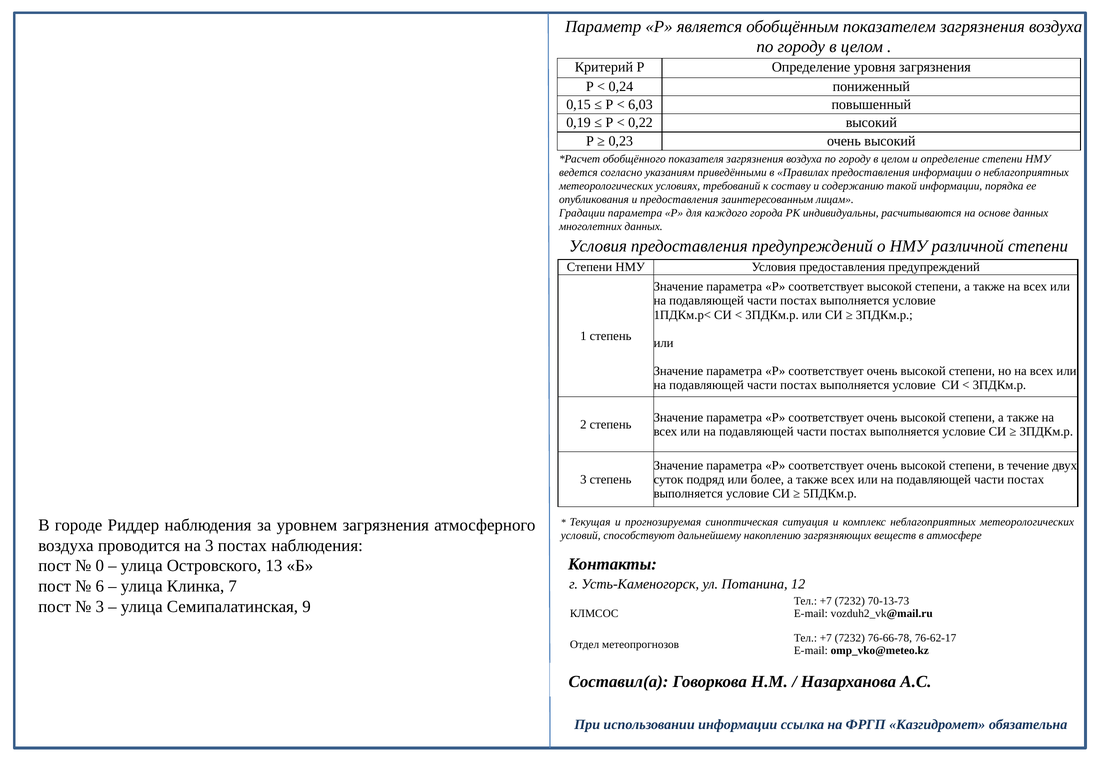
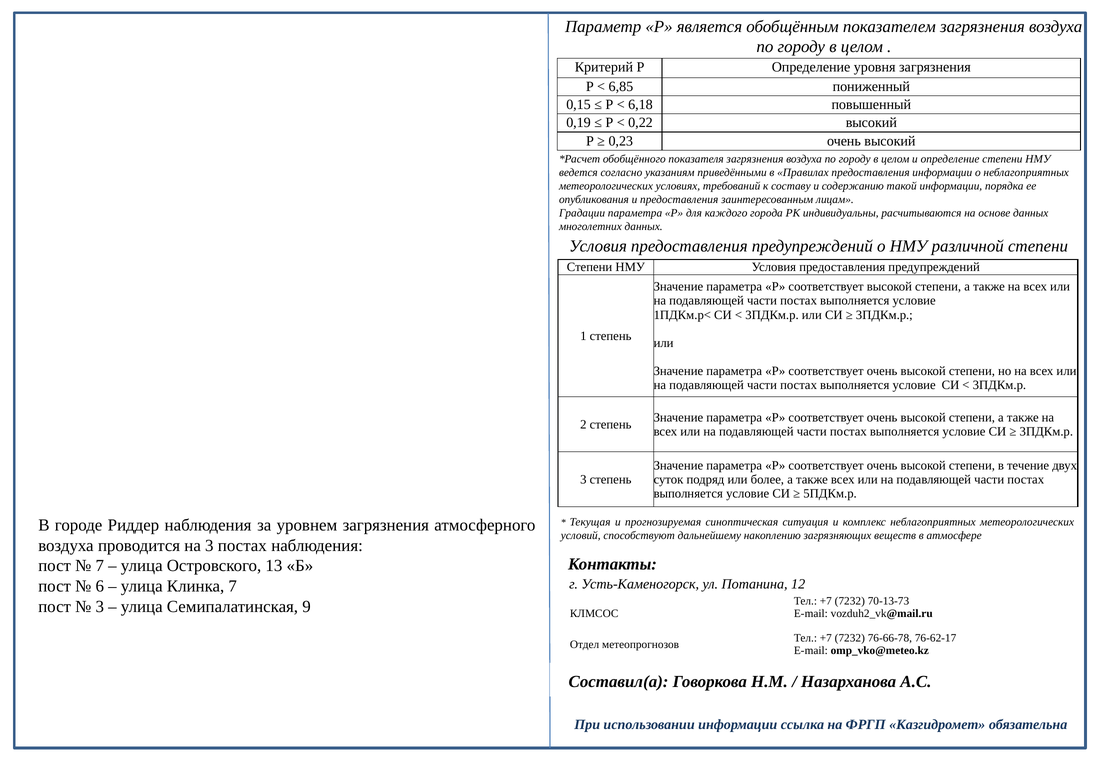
0,24: 0,24 -> 6,85
6,03: 6,03 -> 6,18
0 at (100, 566): 0 -> 7
